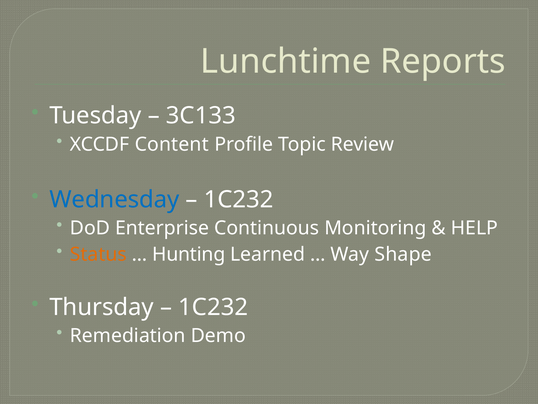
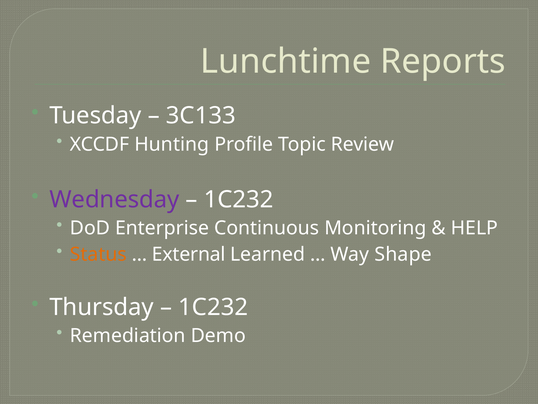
Content: Content -> Hunting
Wednesday colour: blue -> purple
Hunting: Hunting -> External
